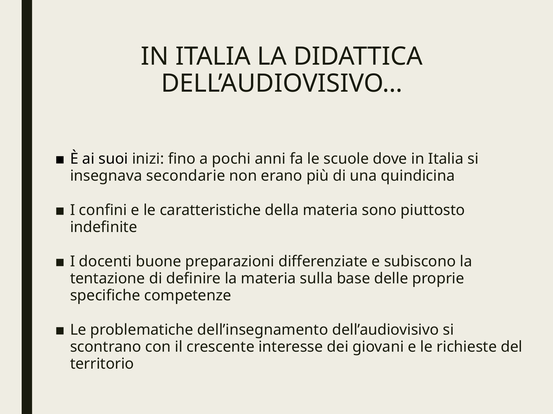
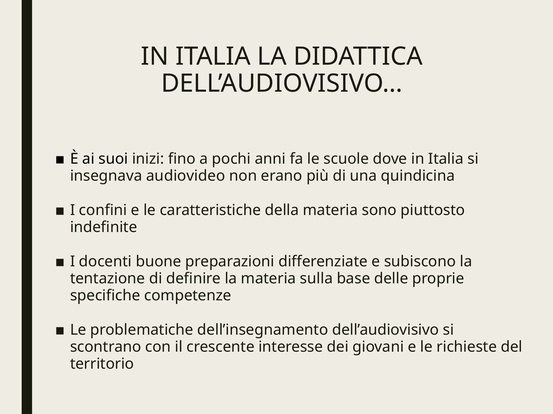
secondarie: secondarie -> audiovideo
